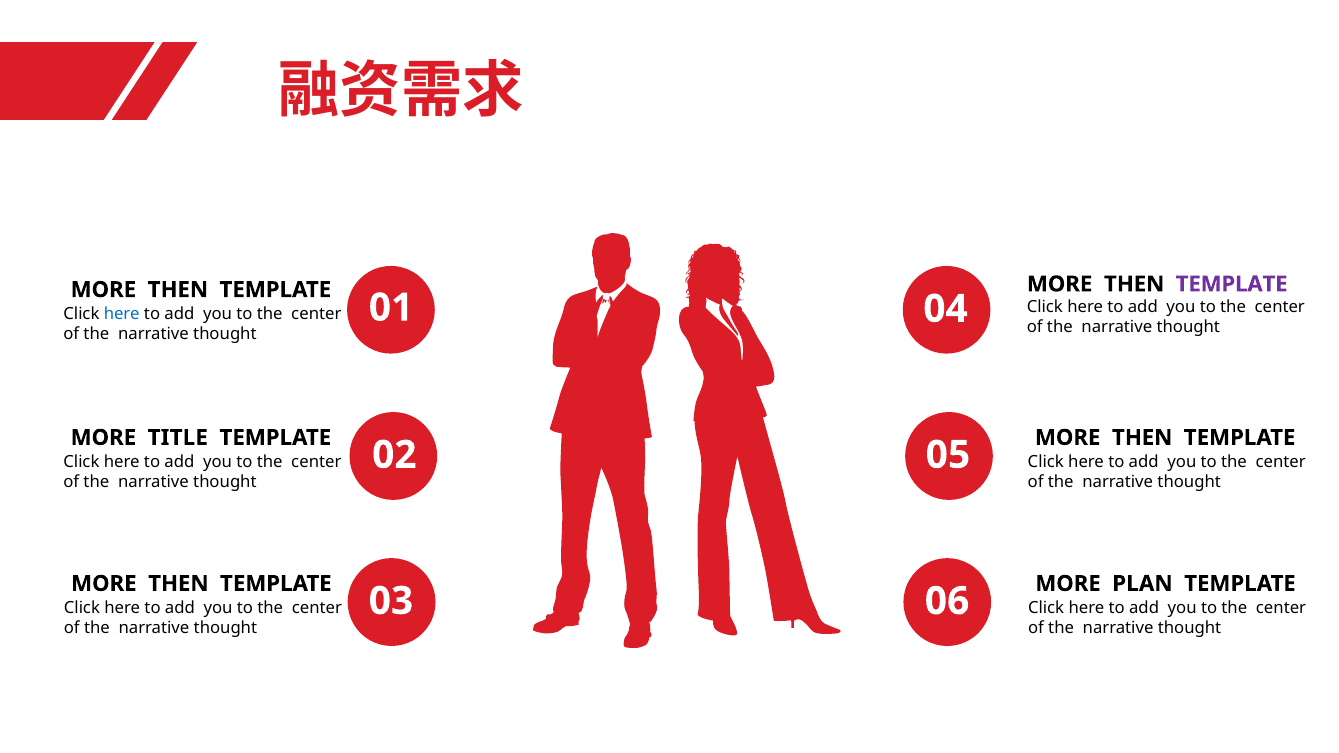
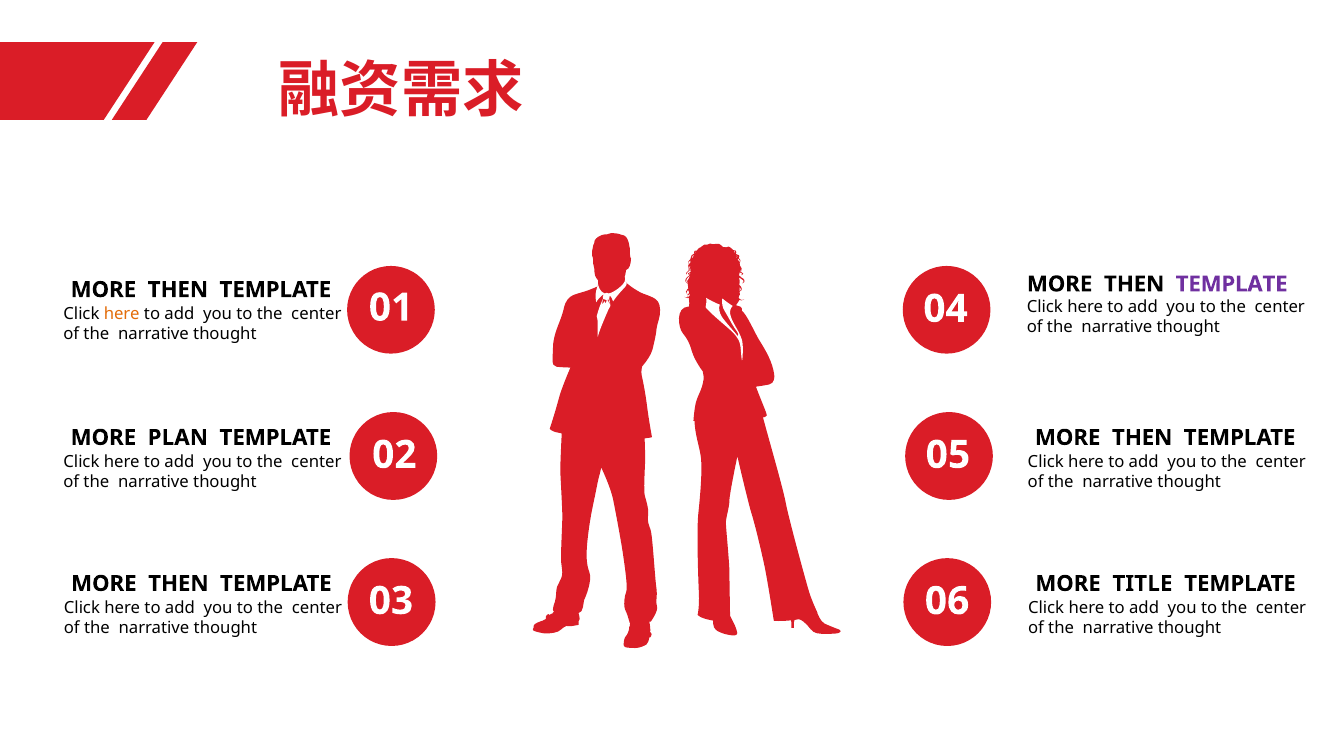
here at (122, 314) colour: blue -> orange
TITLE: TITLE -> PLAN
PLAN: PLAN -> TITLE
